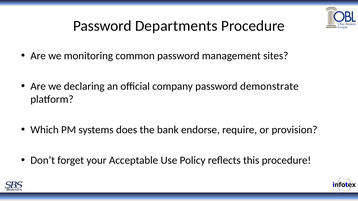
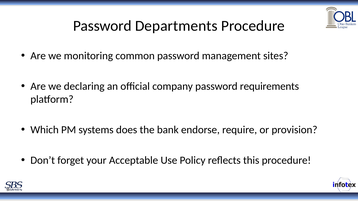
demonstrate: demonstrate -> requirements
